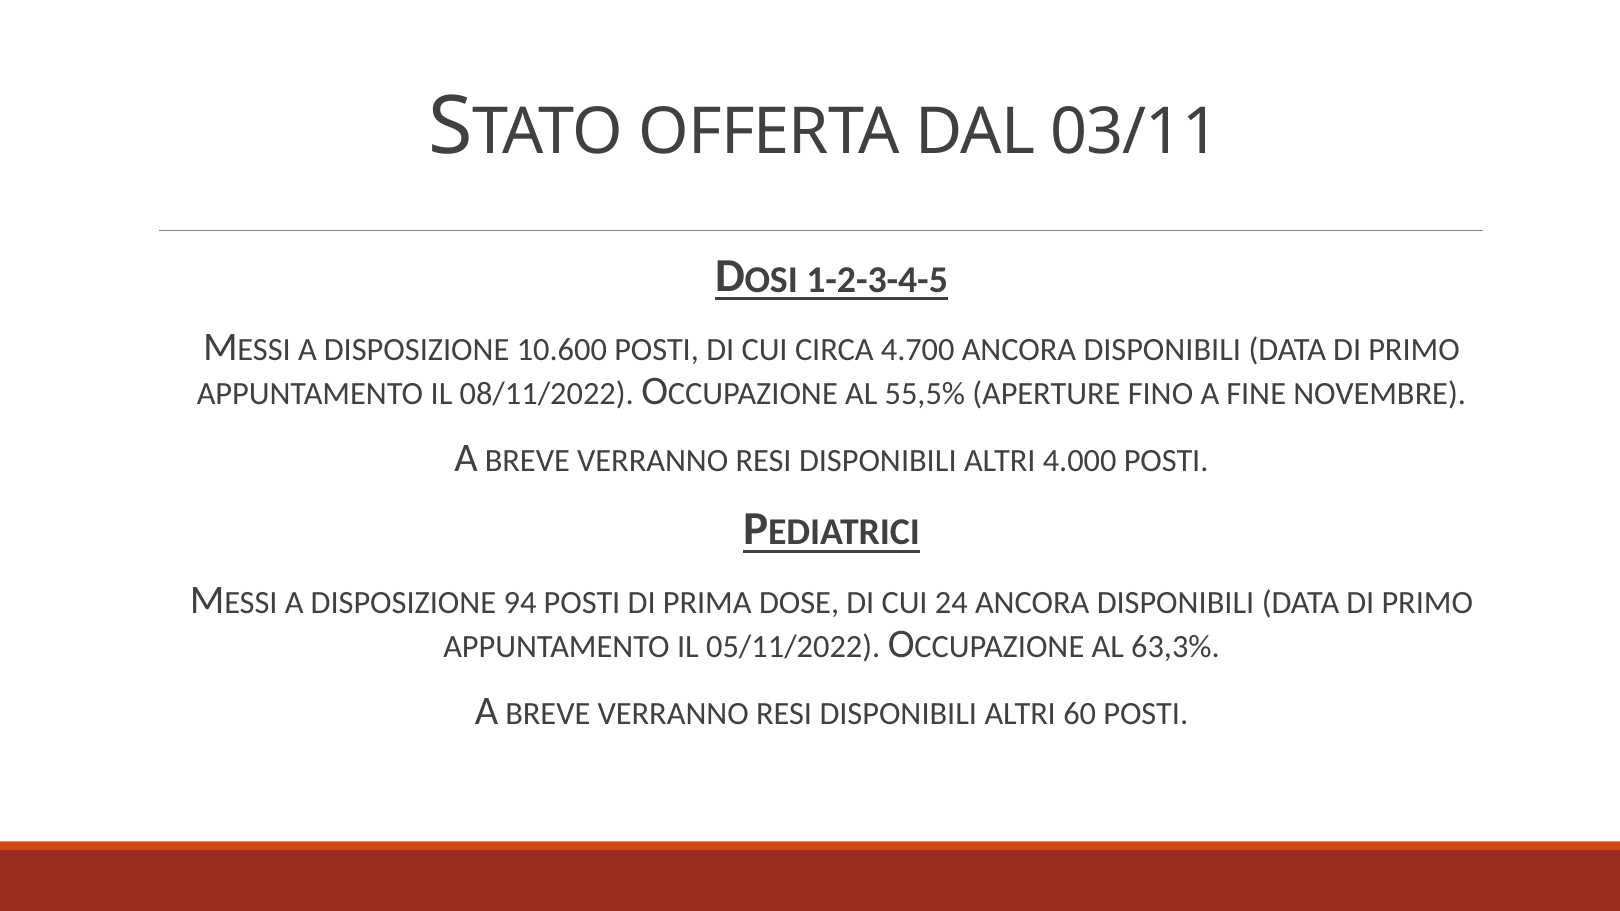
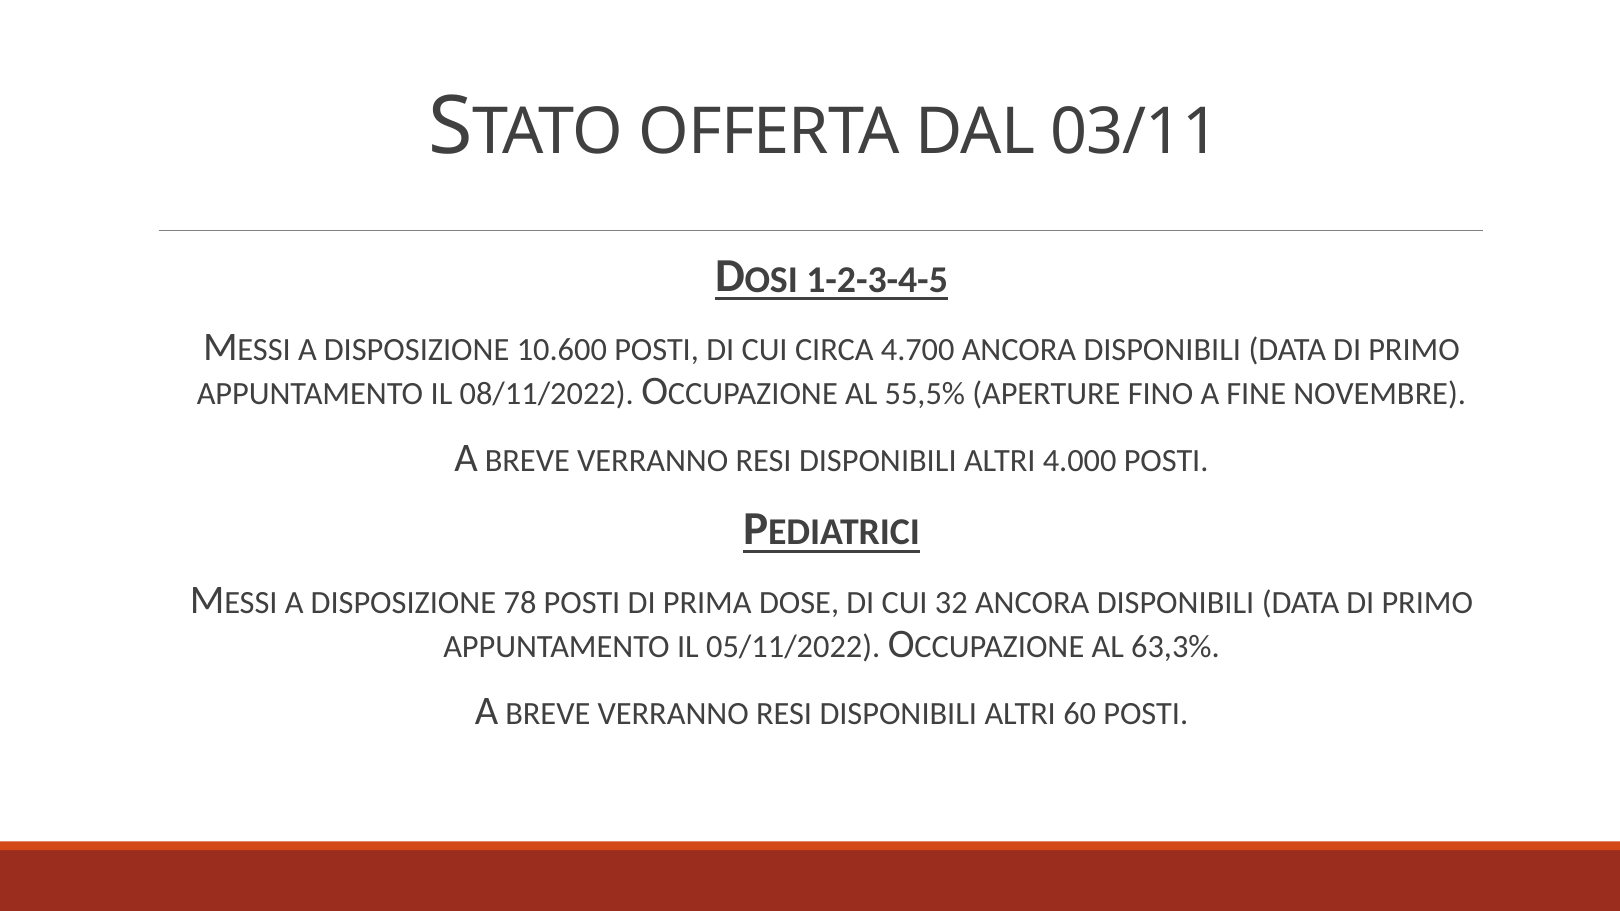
94: 94 -> 78
24: 24 -> 32
